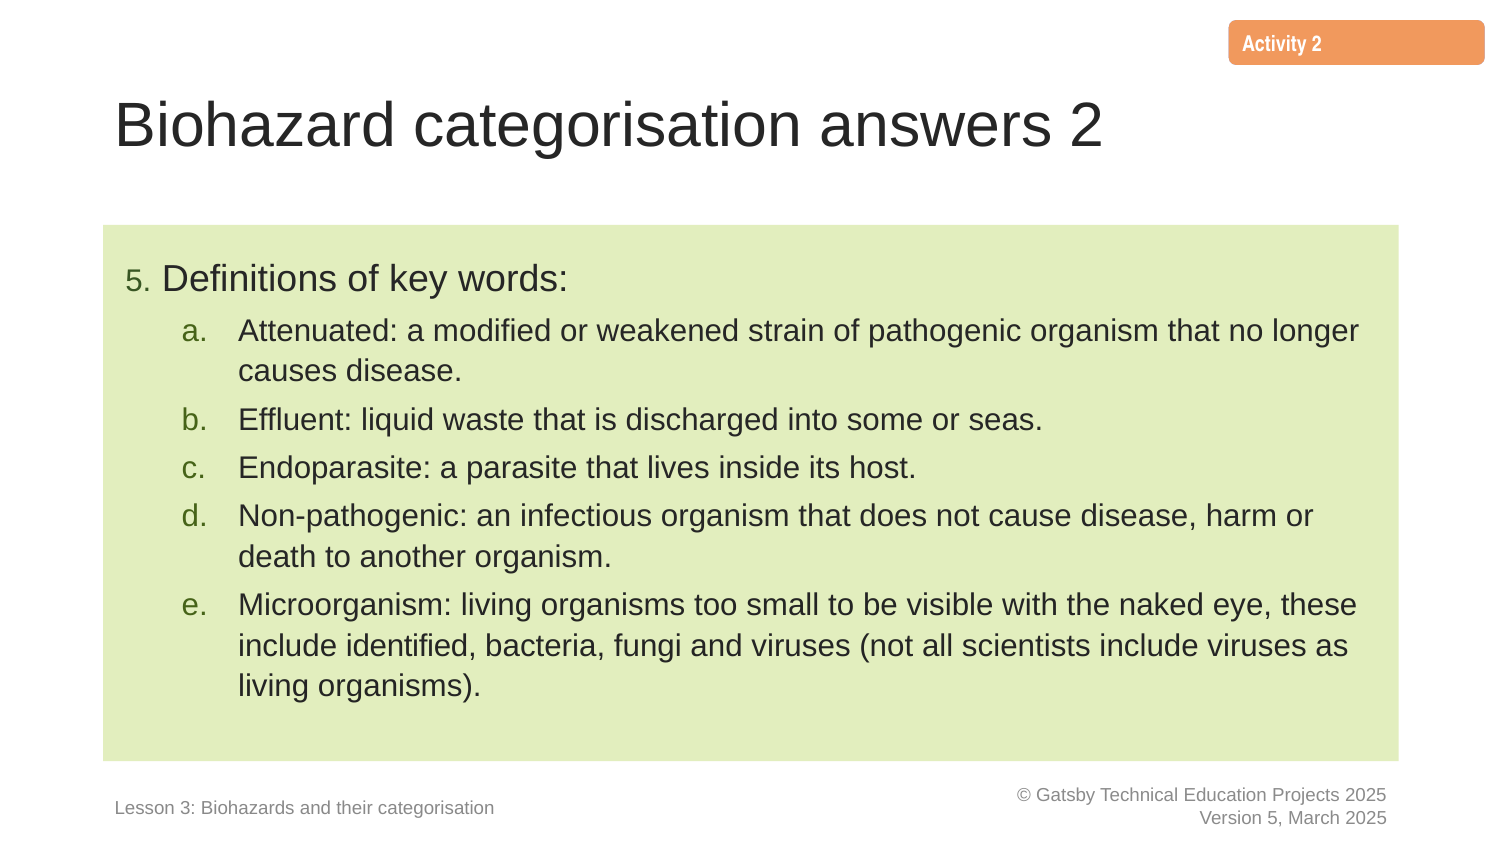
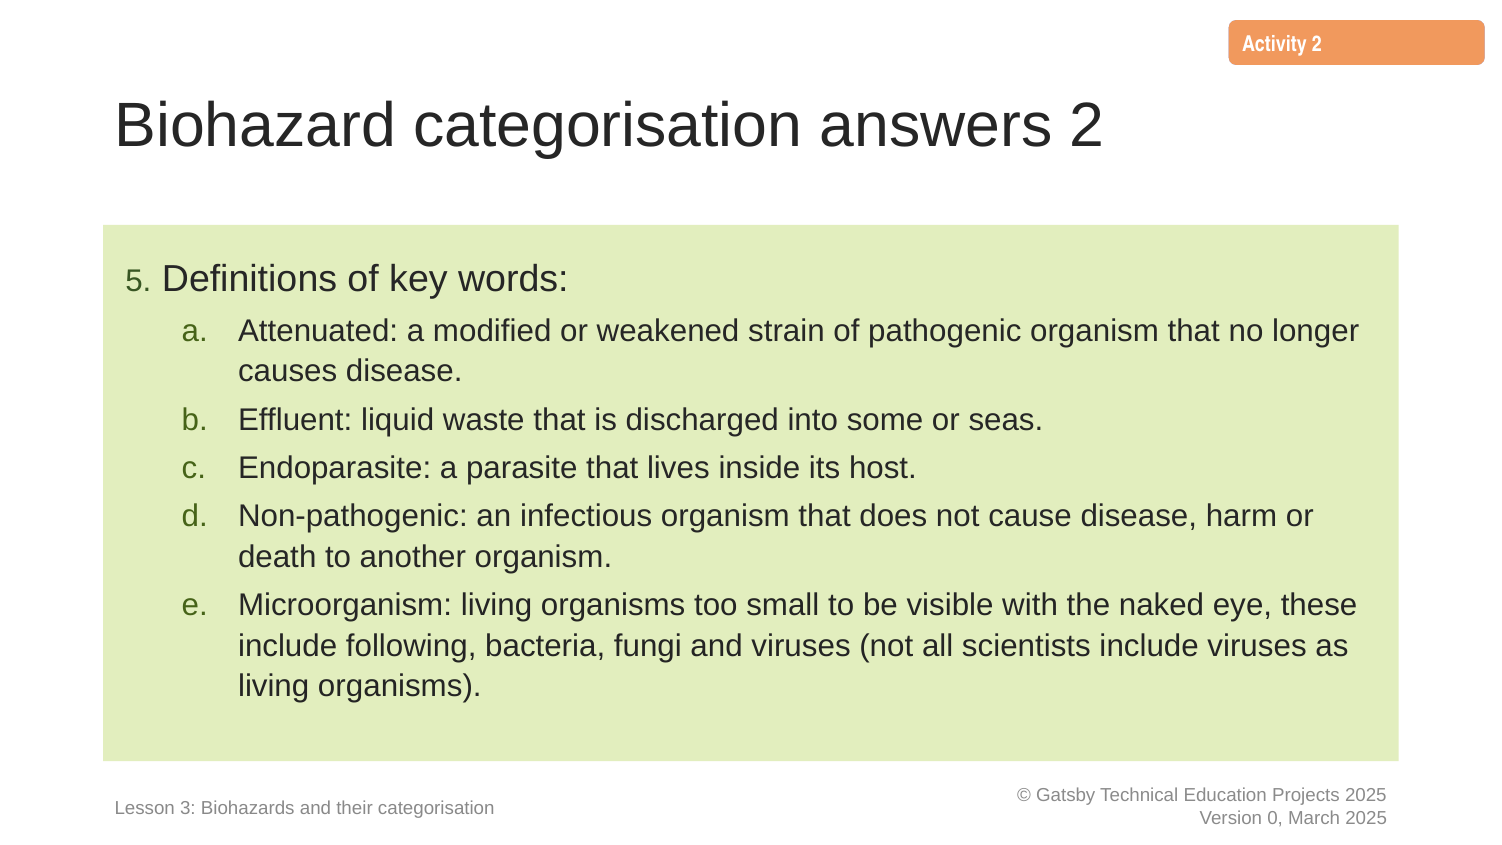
identified: identified -> following
5 at (1275, 818): 5 -> 0
